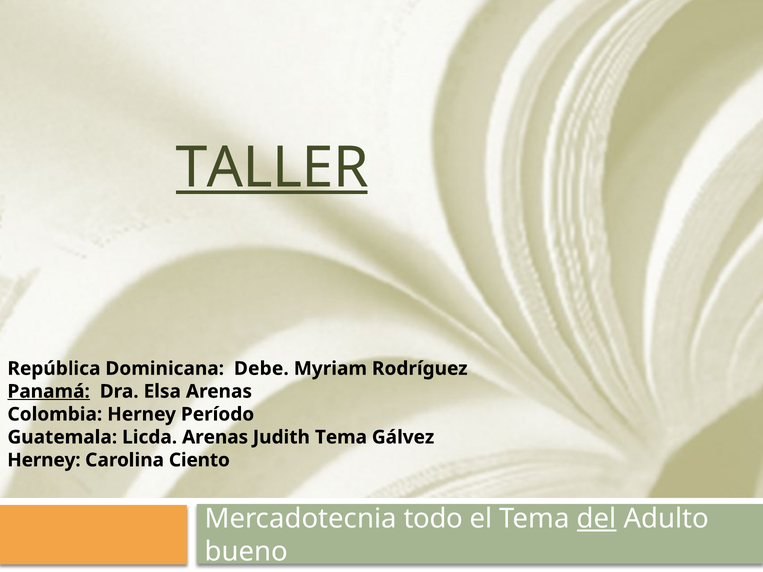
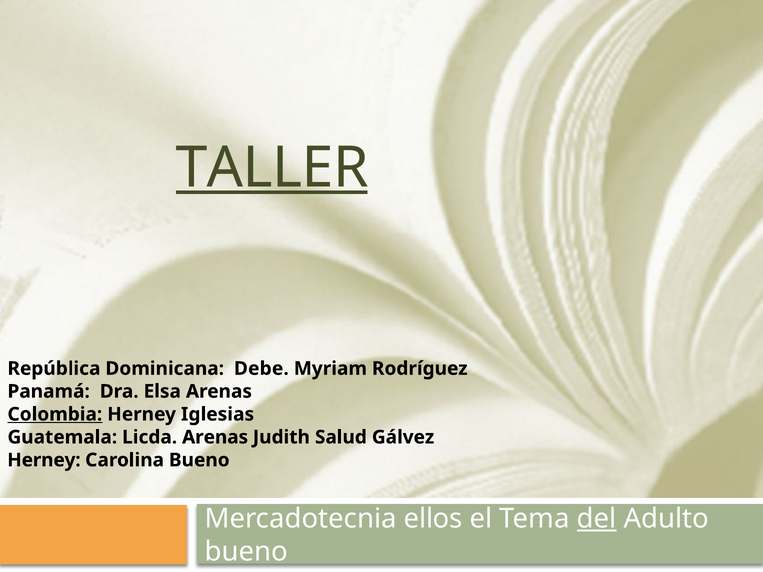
Panamá underline: present -> none
Colombia underline: none -> present
Período: Período -> Iglesias
Judith Tema: Tema -> Salud
Carolina Ciento: Ciento -> Bueno
todo: todo -> ellos
